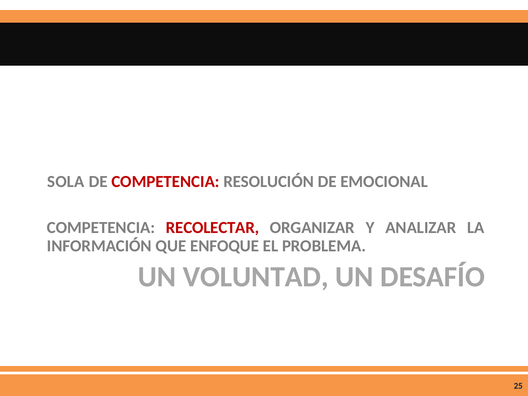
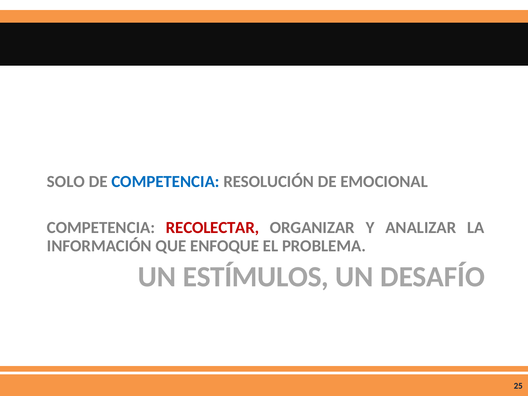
SOLA: SOLA -> SOLO
COMPETENCIA at (165, 182) colour: red -> blue
VOLUNTAD: VOLUNTAD -> ESTÍMULOS
